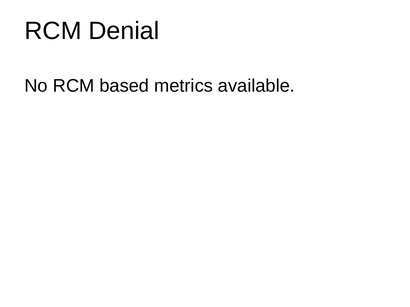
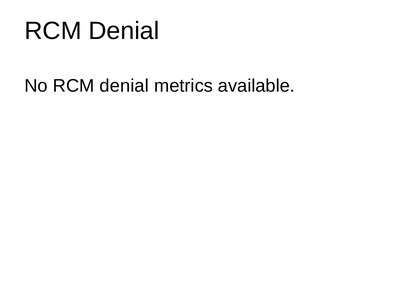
No RCM based: based -> denial
